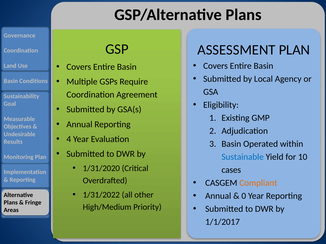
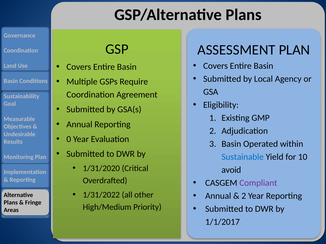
4: 4 -> 0
cases: cases -> avoid
Compliant colour: orange -> purple
0 at (244, 196): 0 -> 2
